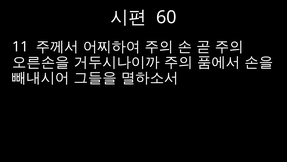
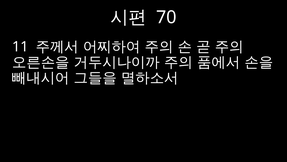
60: 60 -> 70
